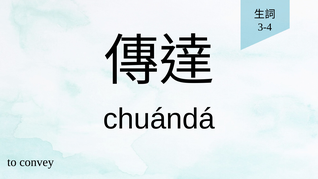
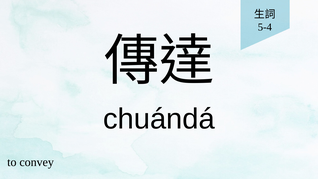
3-4: 3-4 -> 5-4
